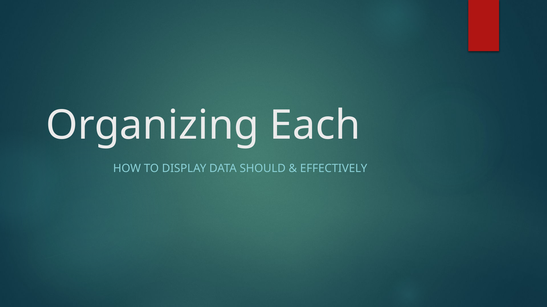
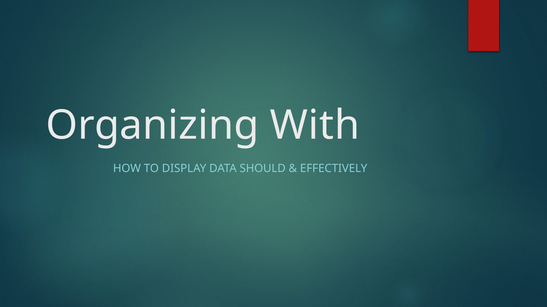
Each: Each -> With
